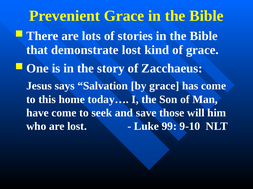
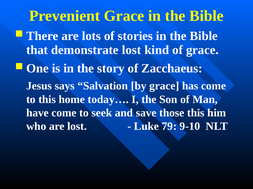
those will: will -> this
99: 99 -> 79
